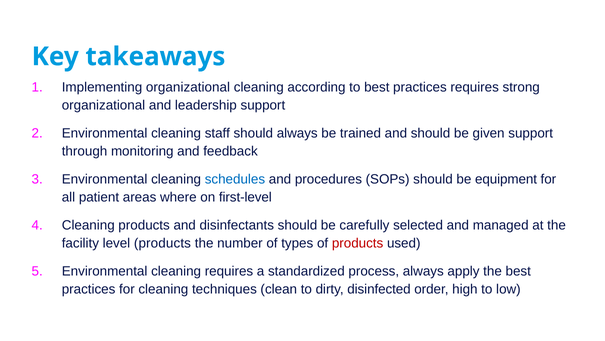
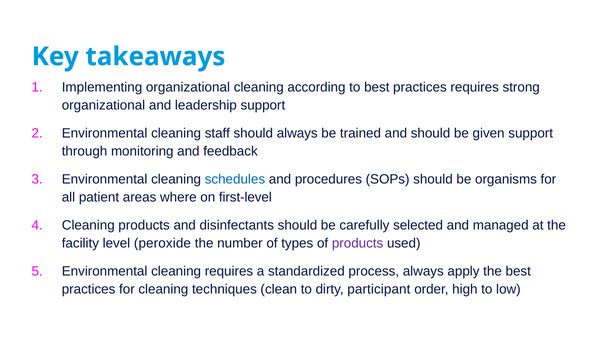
equipment: equipment -> organisms
level products: products -> peroxide
products at (358, 243) colour: red -> purple
disinfected: disinfected -> participant
